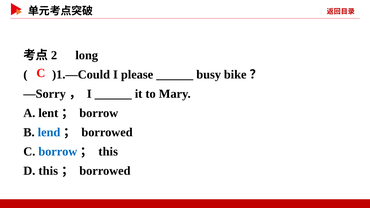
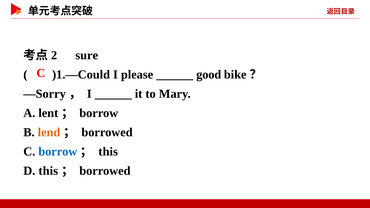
long: long -> sure
busy: busy -> good
lend colour: blue -> orange
